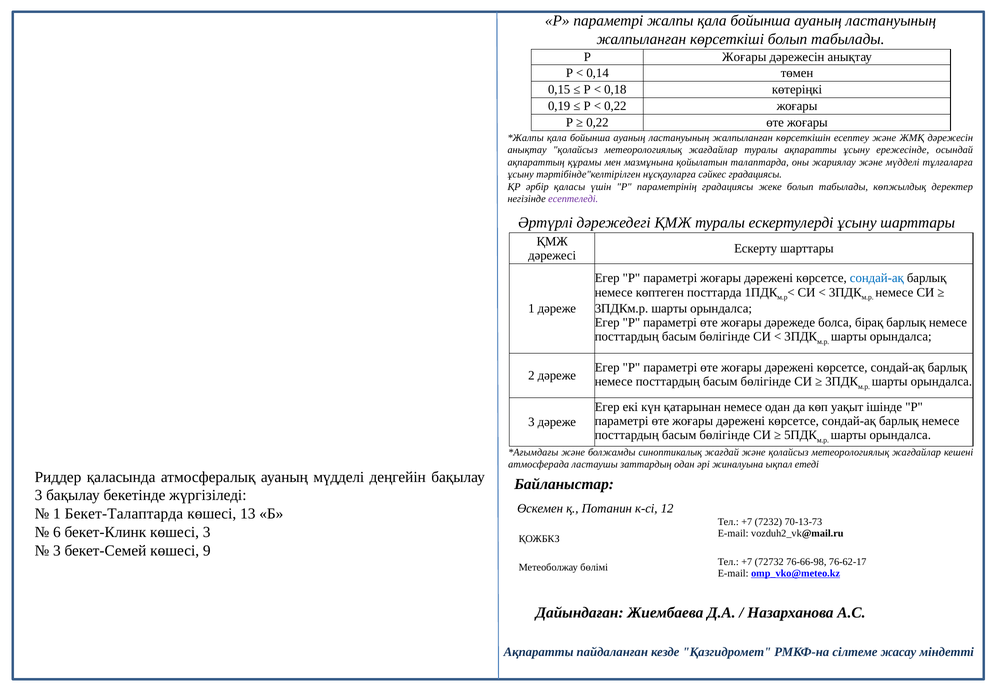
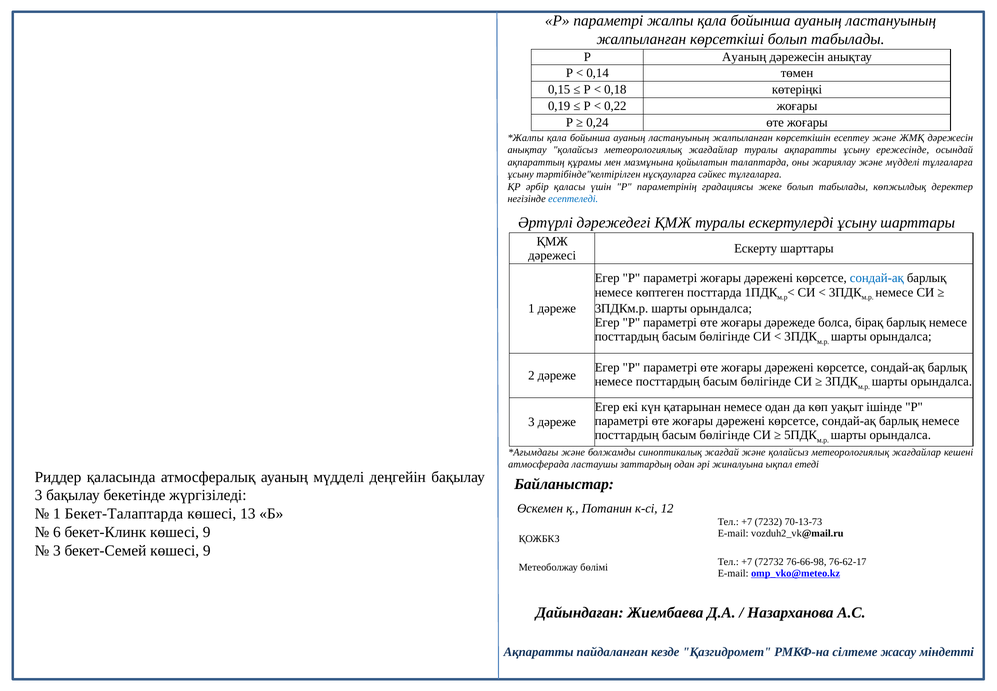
Р Жоғары: Жоғары -> Ауаның
0,22 at (597, 122): 0,22 -> 0,24
сәйкес градациясы: градациясы -> тұлғаларға
есептеледі colour: purple -> blue
бекет-Клинк көшесі 3: 3 -> 9
